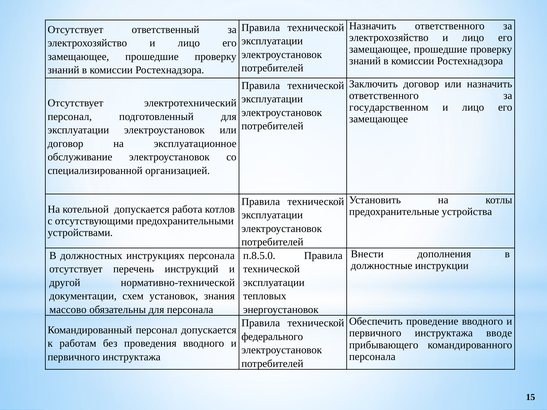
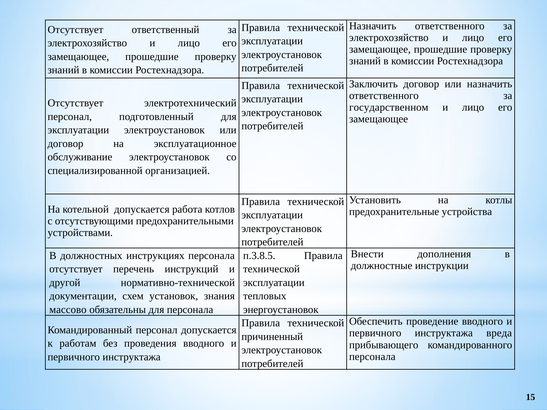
п.8.5.0: п.8.5.0 -> п.3.8.5
вводе: вводе -> вреда
федерального: федерального -> причиненный
